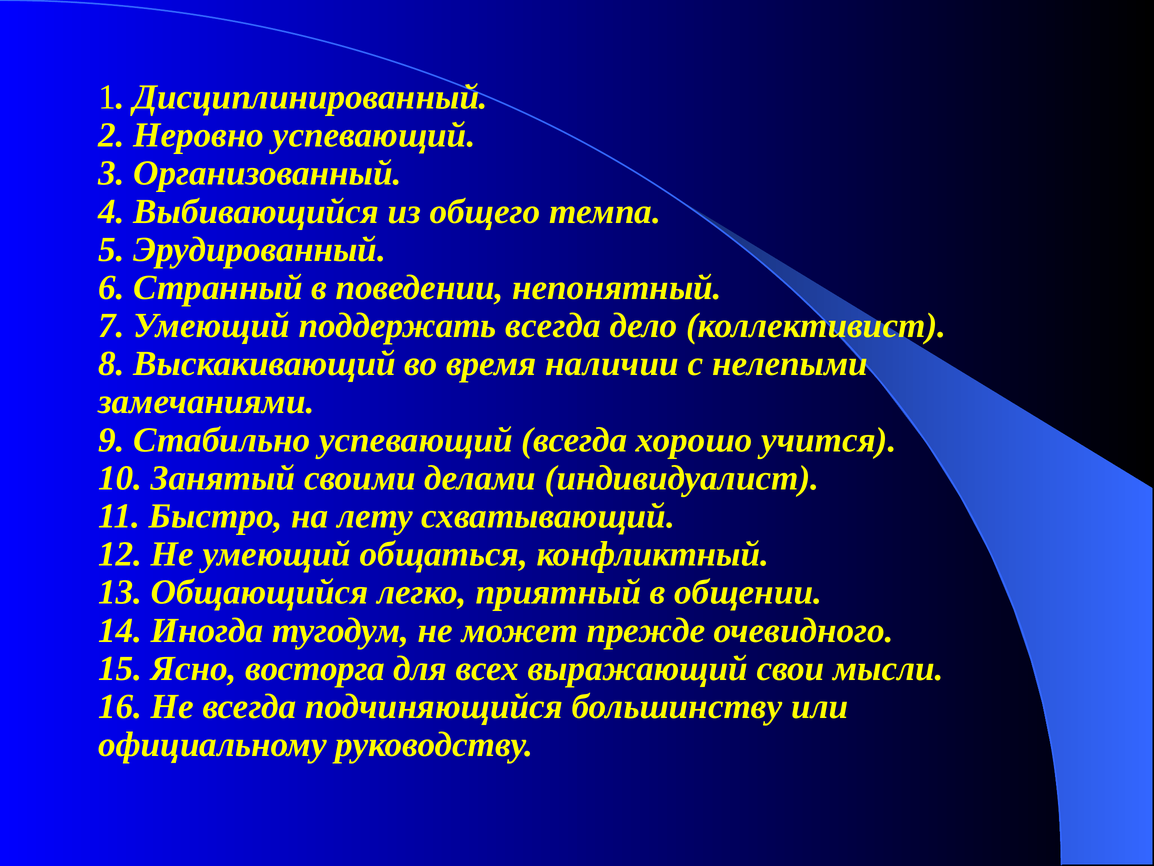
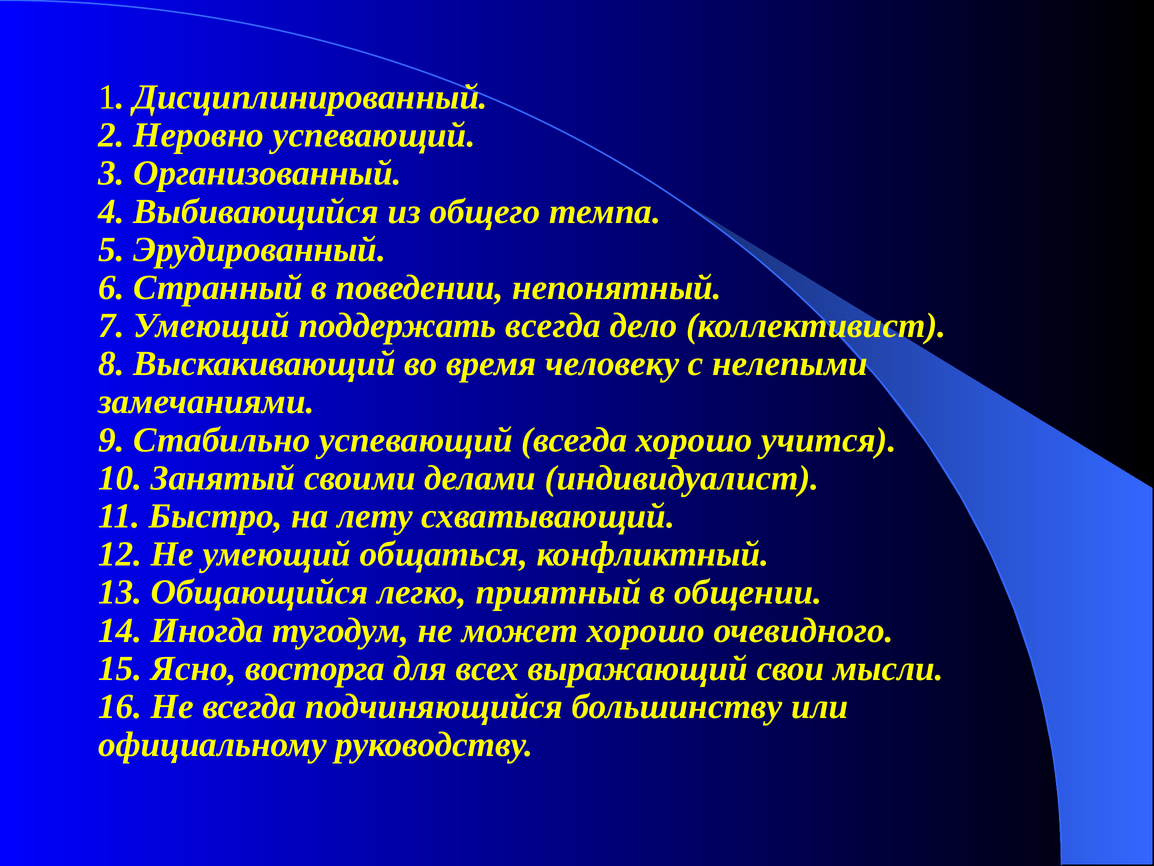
наличии: наличии -> человеку
может прежде: прежде -> хорошо
